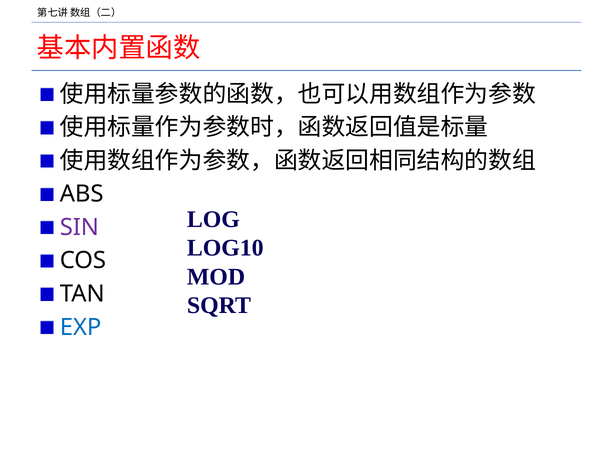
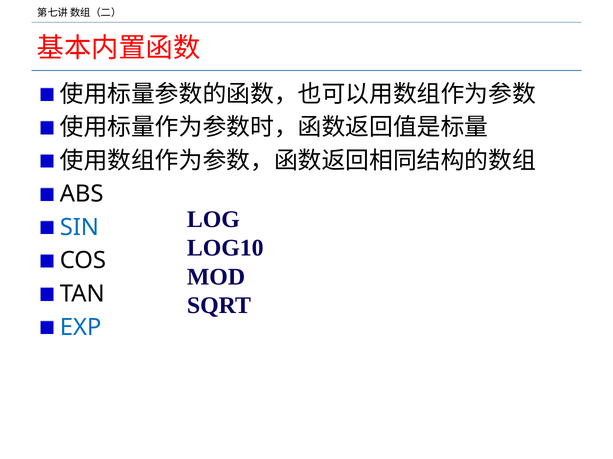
SIN colour: purple -> blue
